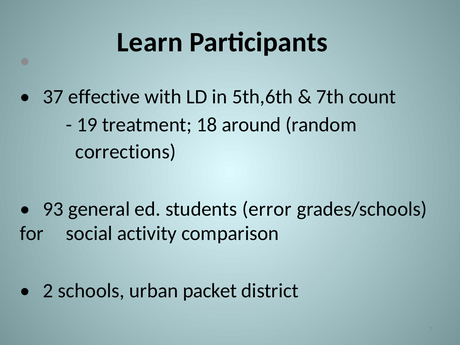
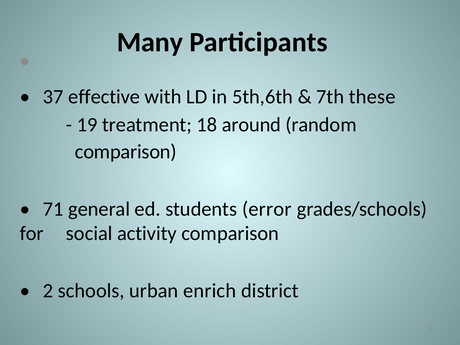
Learn: Learn -> Many
count: count -> these
corrections at (126, 152): corrections -> comparison
93: 93 -> 71
packet: packet -> enrich
